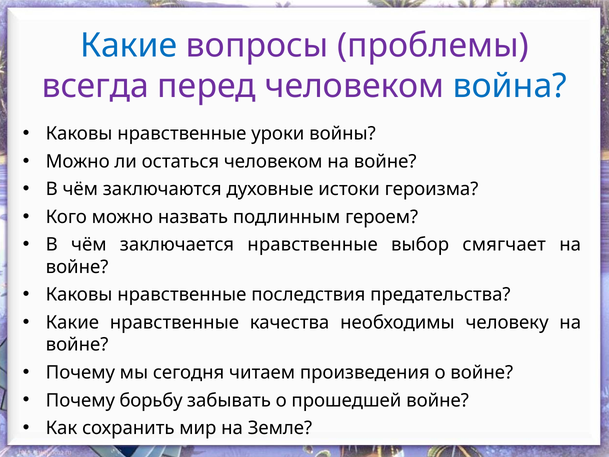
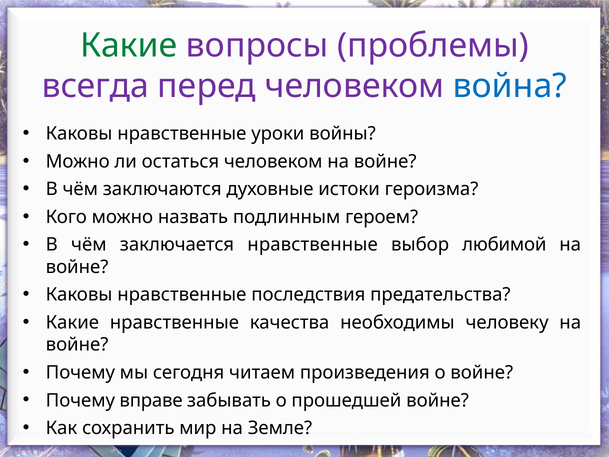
Какие at (129, 45) colour: blue -> green
смягчает: смягчает -> любимой
борьбу: борьбу -> вправе
